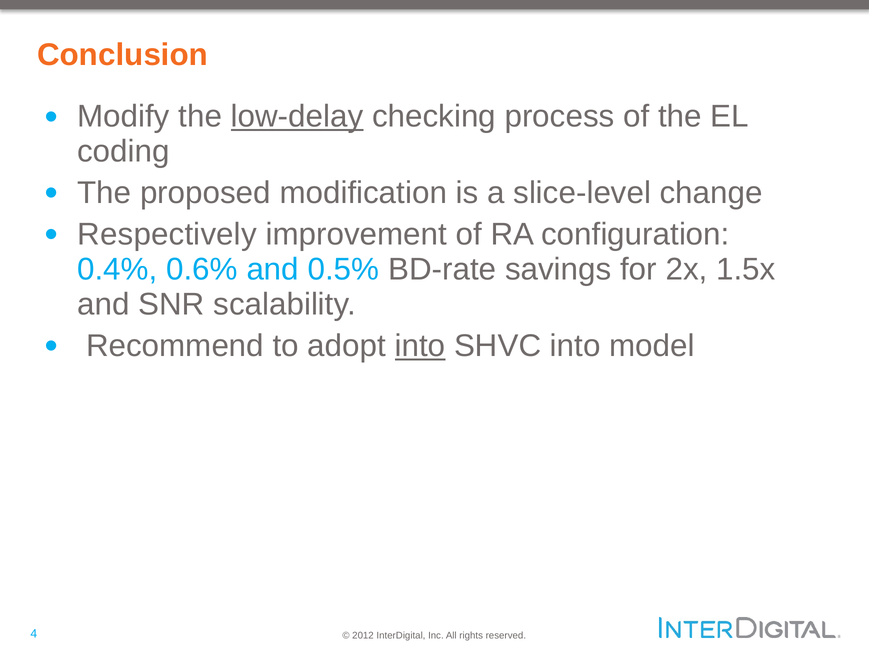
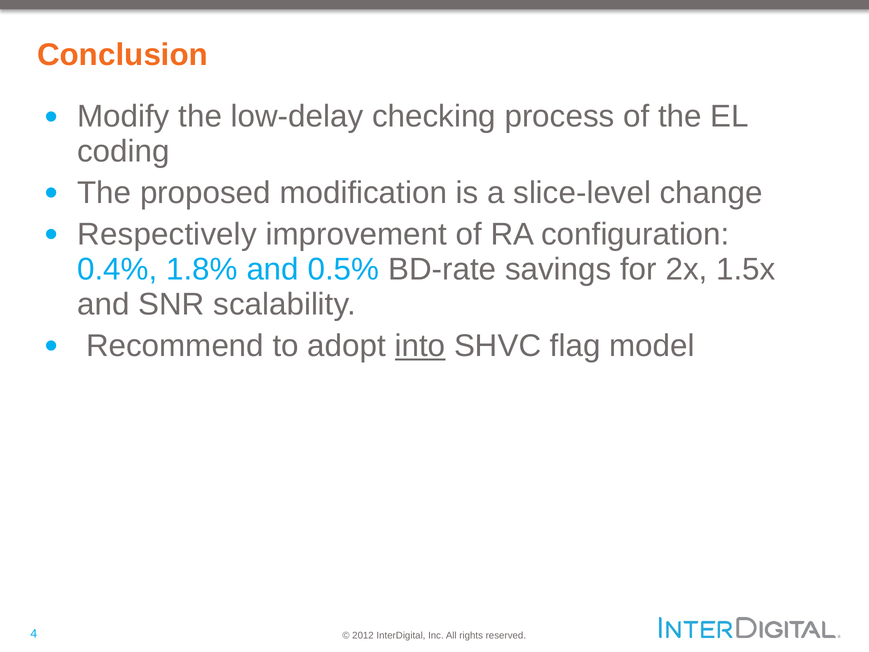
low-delay underline: present -> none
0.6%: 0.6% -> 1.8%
SHVC into: into -> flag
